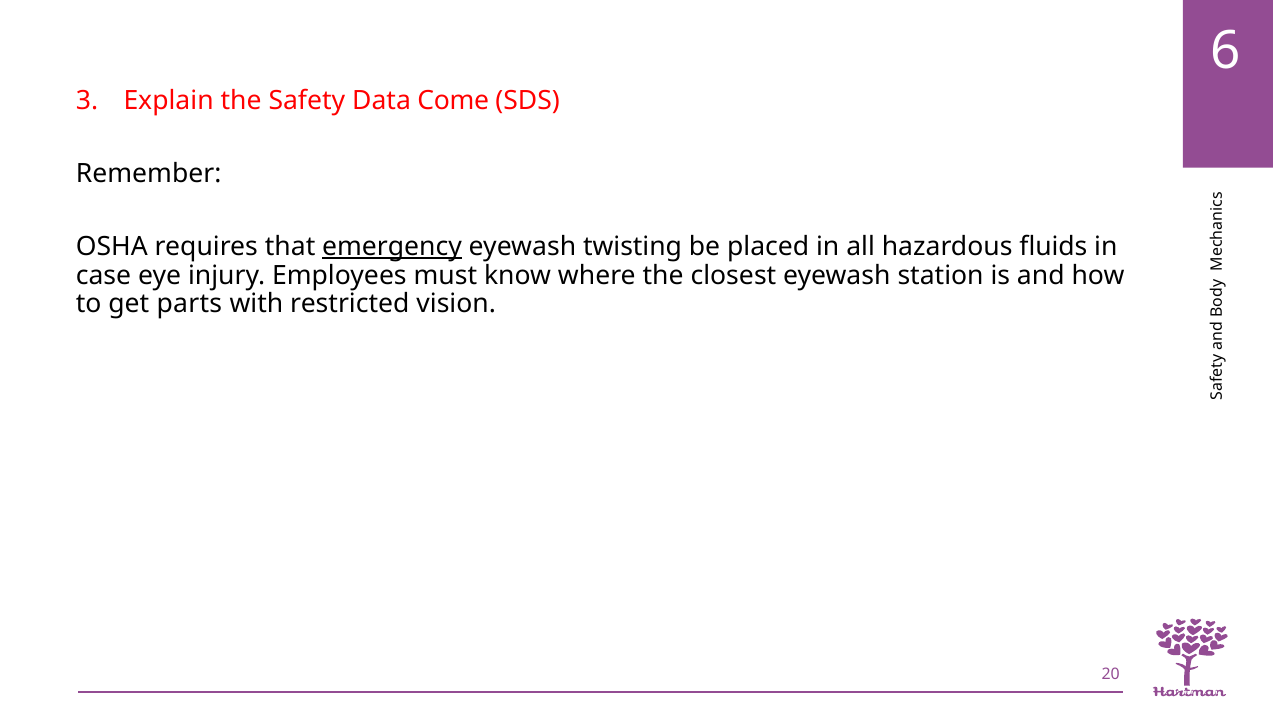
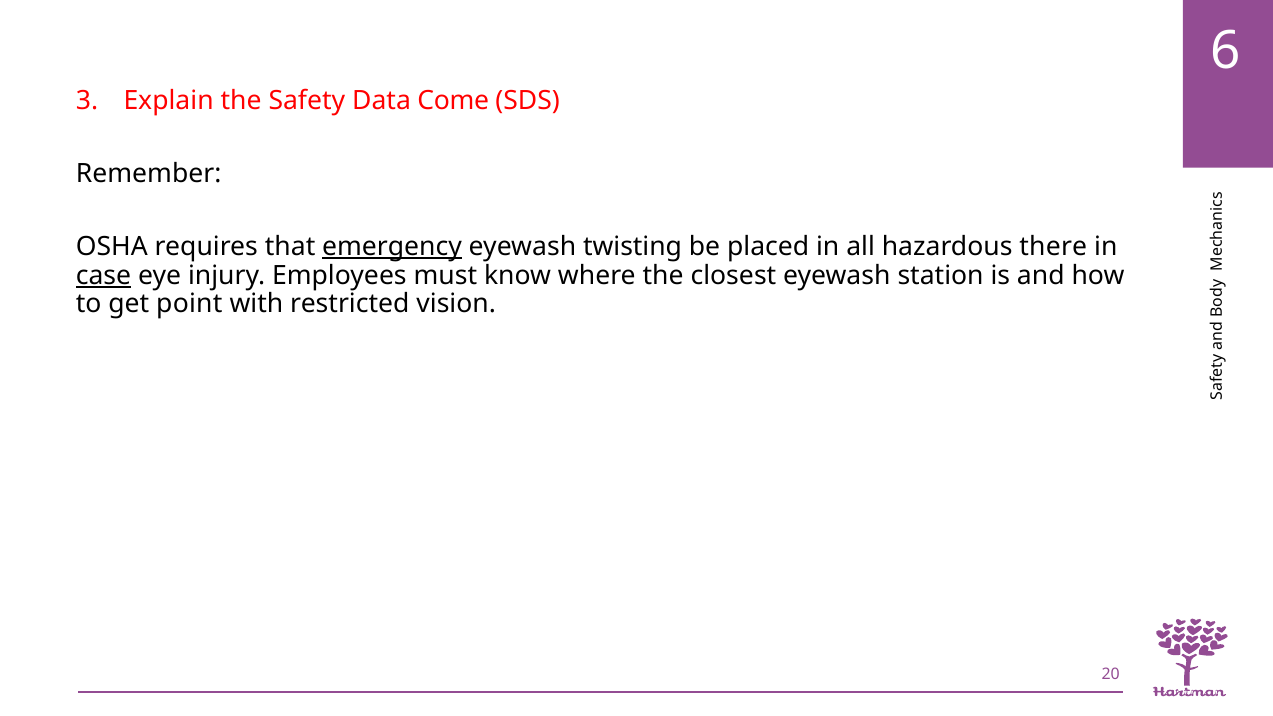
fluids: fluids -> there
case underline: none -> present
parts: parts -> point
